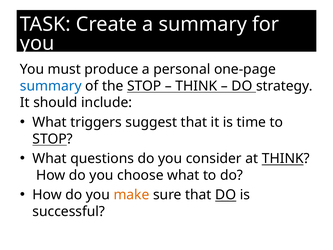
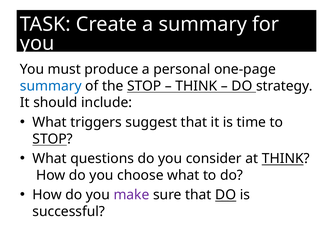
make colour: orange -> purple
